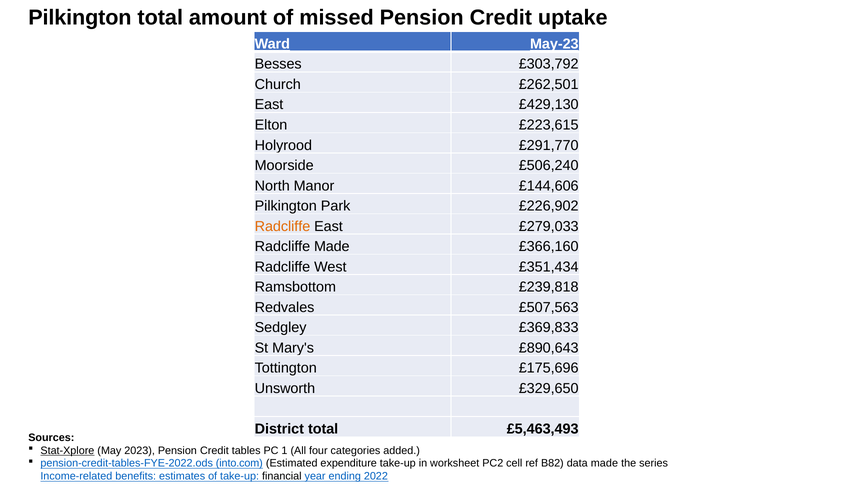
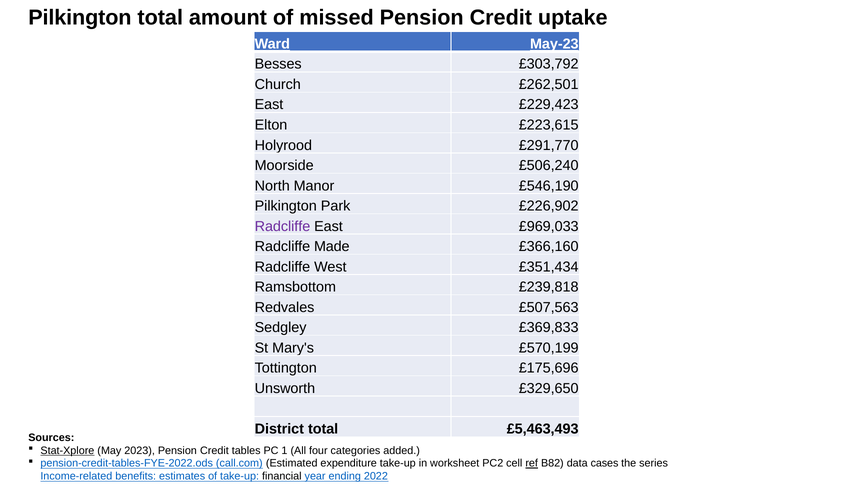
£429,130: £429,130 -> £229,423
£144,606: £144,606 -> £546,190
Radcliffe at (282, 226) colour: orange -> purple
£279,033: £279,033 -> £969,033
£890,643: £890,643 -> £570,199
into.com: into.com -> call.com
ref underline: none -> present
data made: made -> cases
